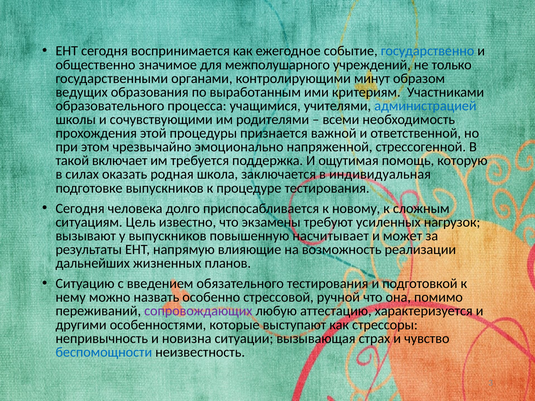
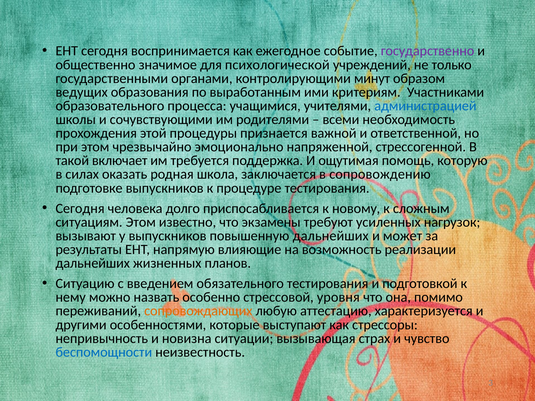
государственно colour: blue -> purple
межполушарного: межполушарного -> психологической
индивидуальная: индивидуальная -> сопровождению
ситуациям Цель: Цель -> Этом
повышенную насчитывает: насчитывает -> дальнейших
ручной: ручной -> уровня
сопровождающих colour: purple -> orange
